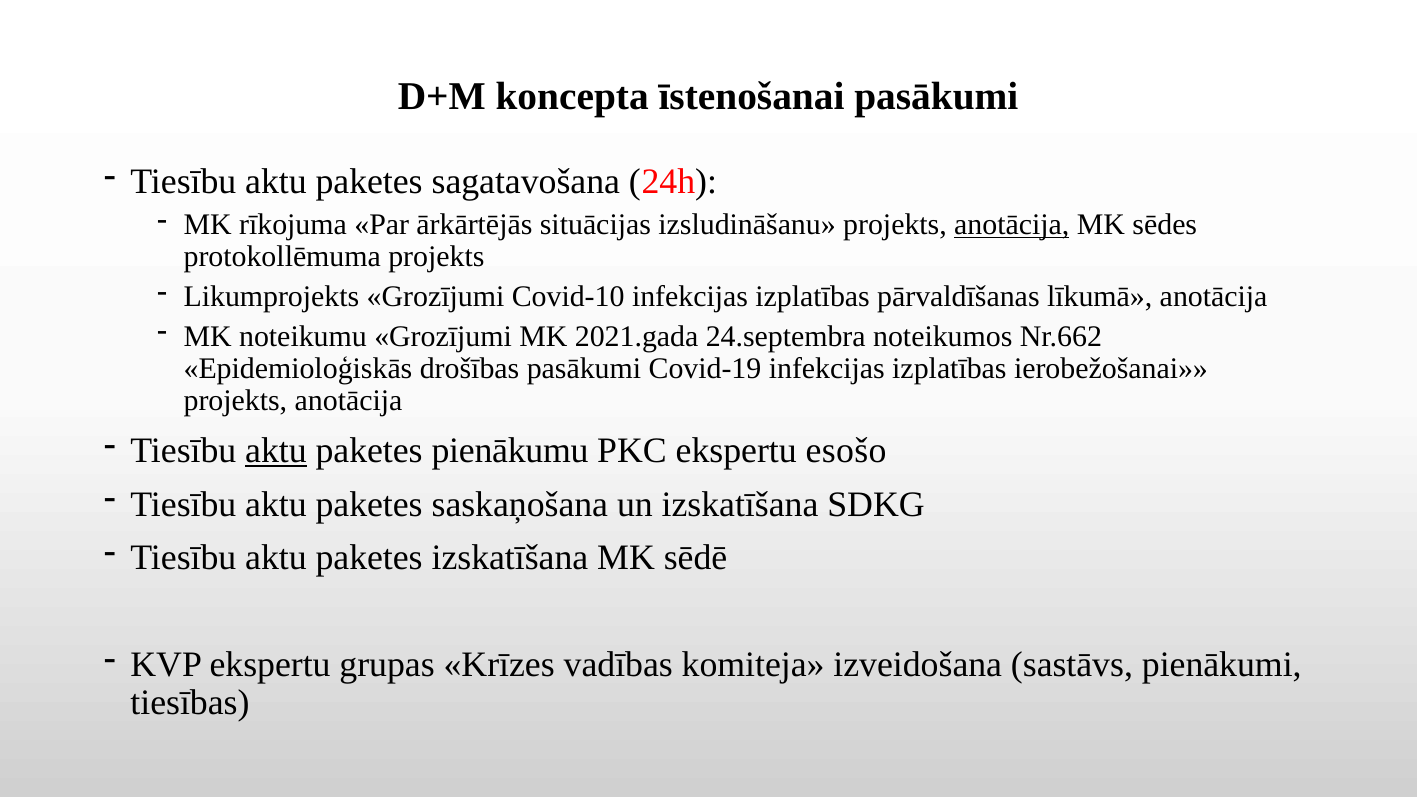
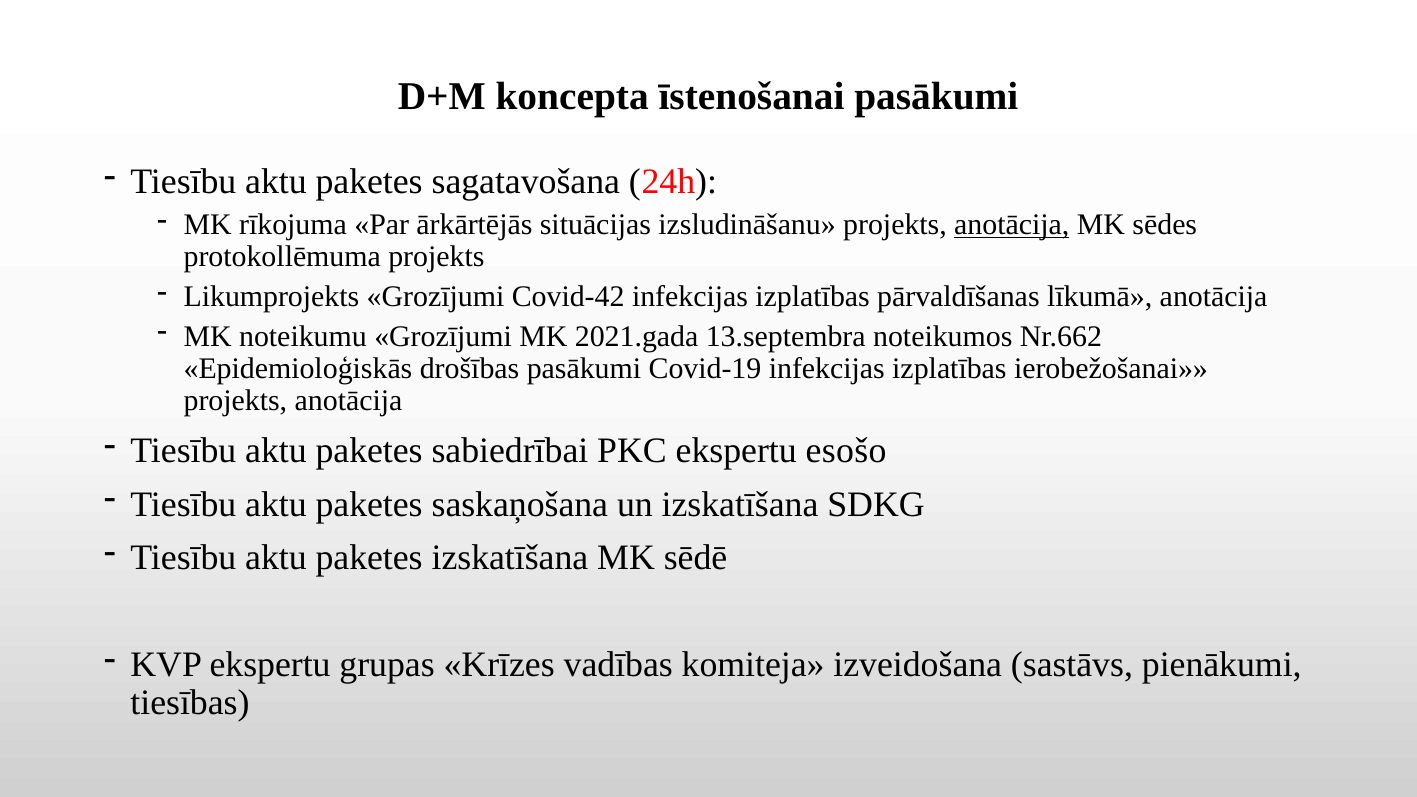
Covid-10: Covid-10 -> Covid-42
24.septembra: 24.septembra -> 13.septembra
aktu at (276, 451) underline: present -> none
pienākumu: pienākumu -> sabiedrībai
